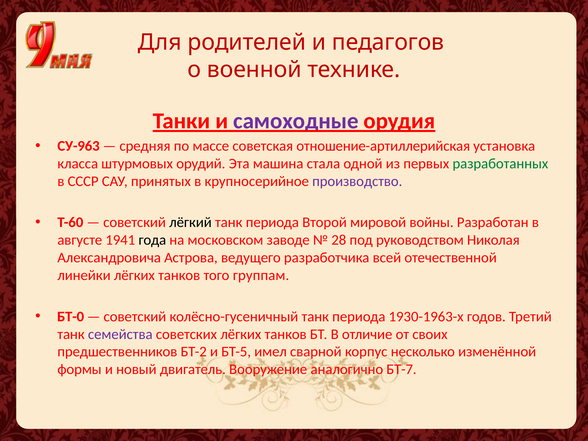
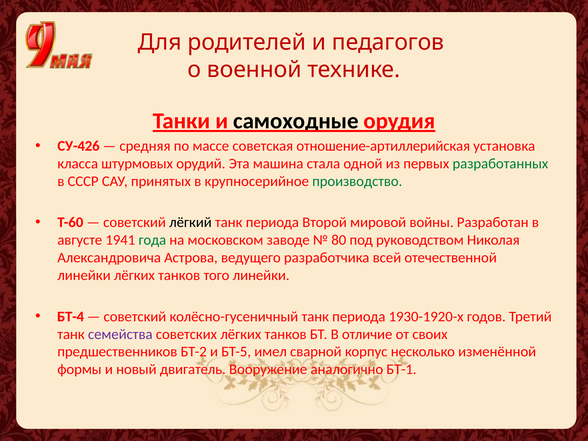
самоходные colour: purple -> black
СУ-963: СУ-963 -> СУ-426
производство colour: purple -> green
года colour: black -> green
28: 28 -> 80
того группам: группам -> линейки
БТ-0: БТ-0 -> БТ-4
1930-1963-х: 1930-1963-х -> 1930-1920-х
БТ-7: БТ-7 -> БТ-1
